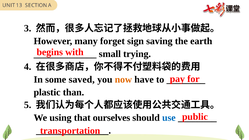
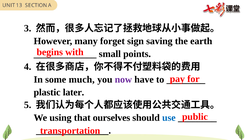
trying: trying -> points
saved: saved -> much
now colour: orange -> purple
than: than -> later
